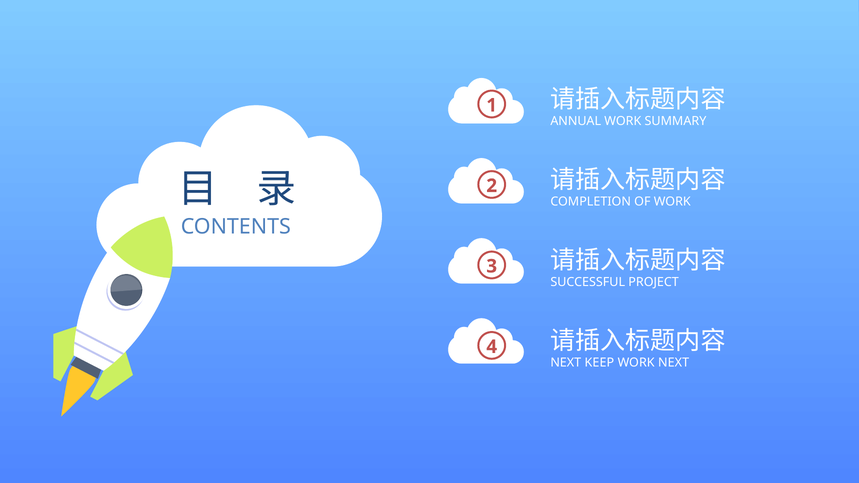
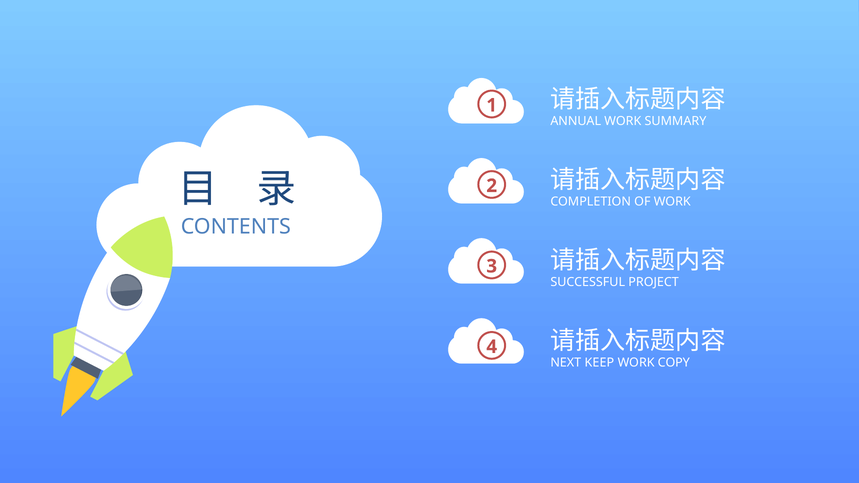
WORK NEXT: NEXT -> COPY
